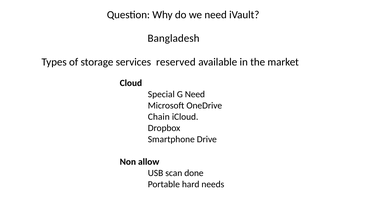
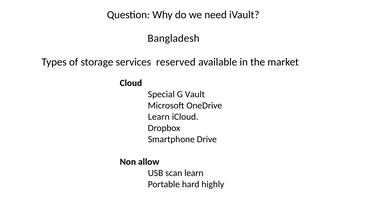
G Need: Need -> Vault
Chain at (159, 116): Chain -> Learn
scan done: done -> learn
needs: needs -> highly
